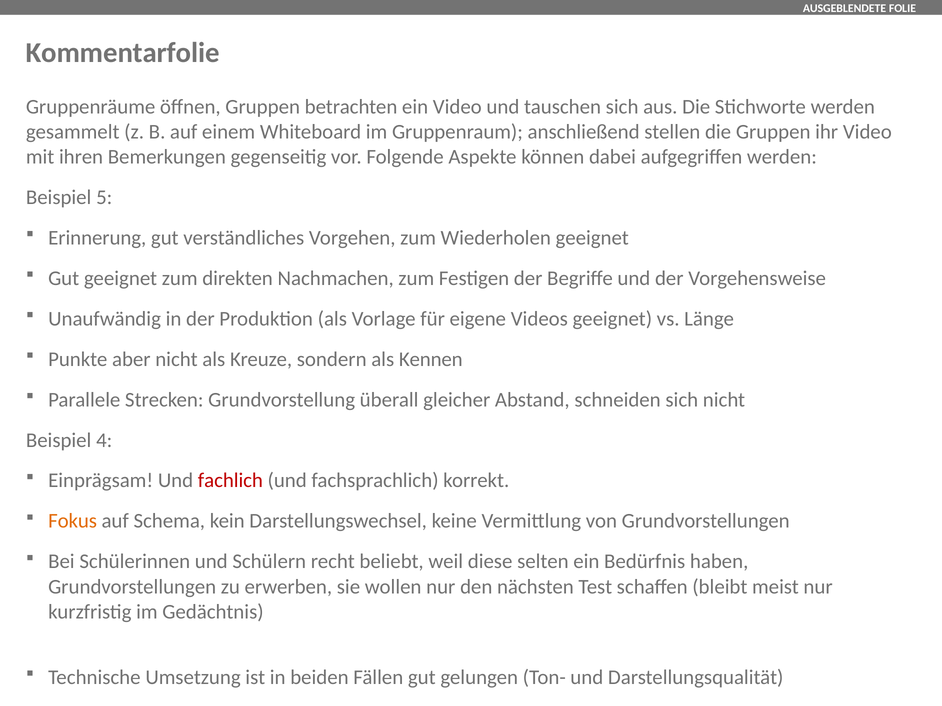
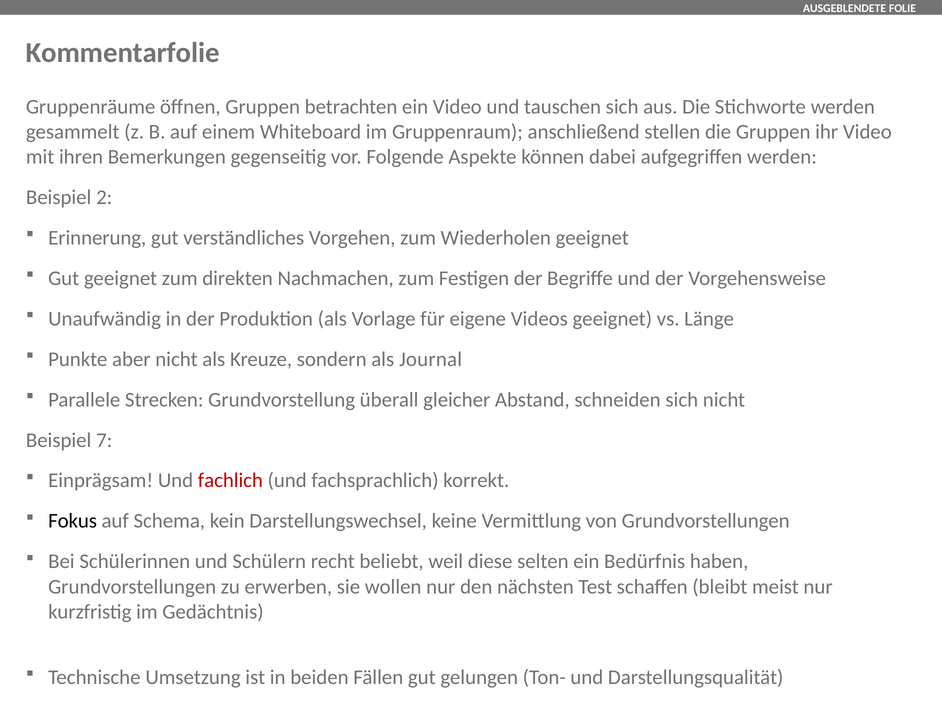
5: 5 -> 2
Kennen: Kennen -> Journal
4: 4 -> 7
Fokus colour: orange -> black
